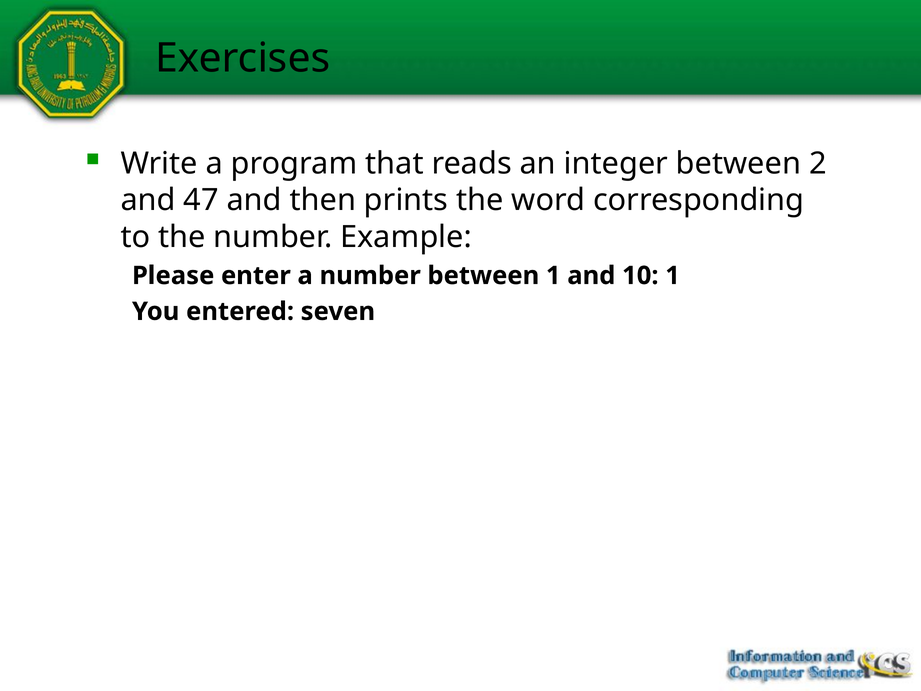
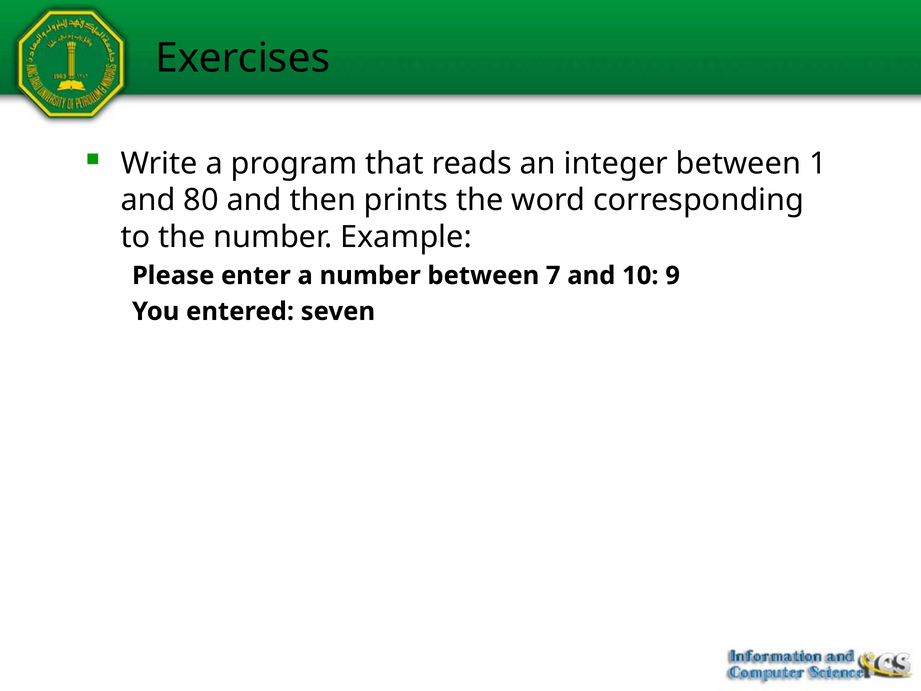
2: 2 -> 1
47: 47 -> 80
between 1: 1 -> 7
10 1: 1 -> 9
